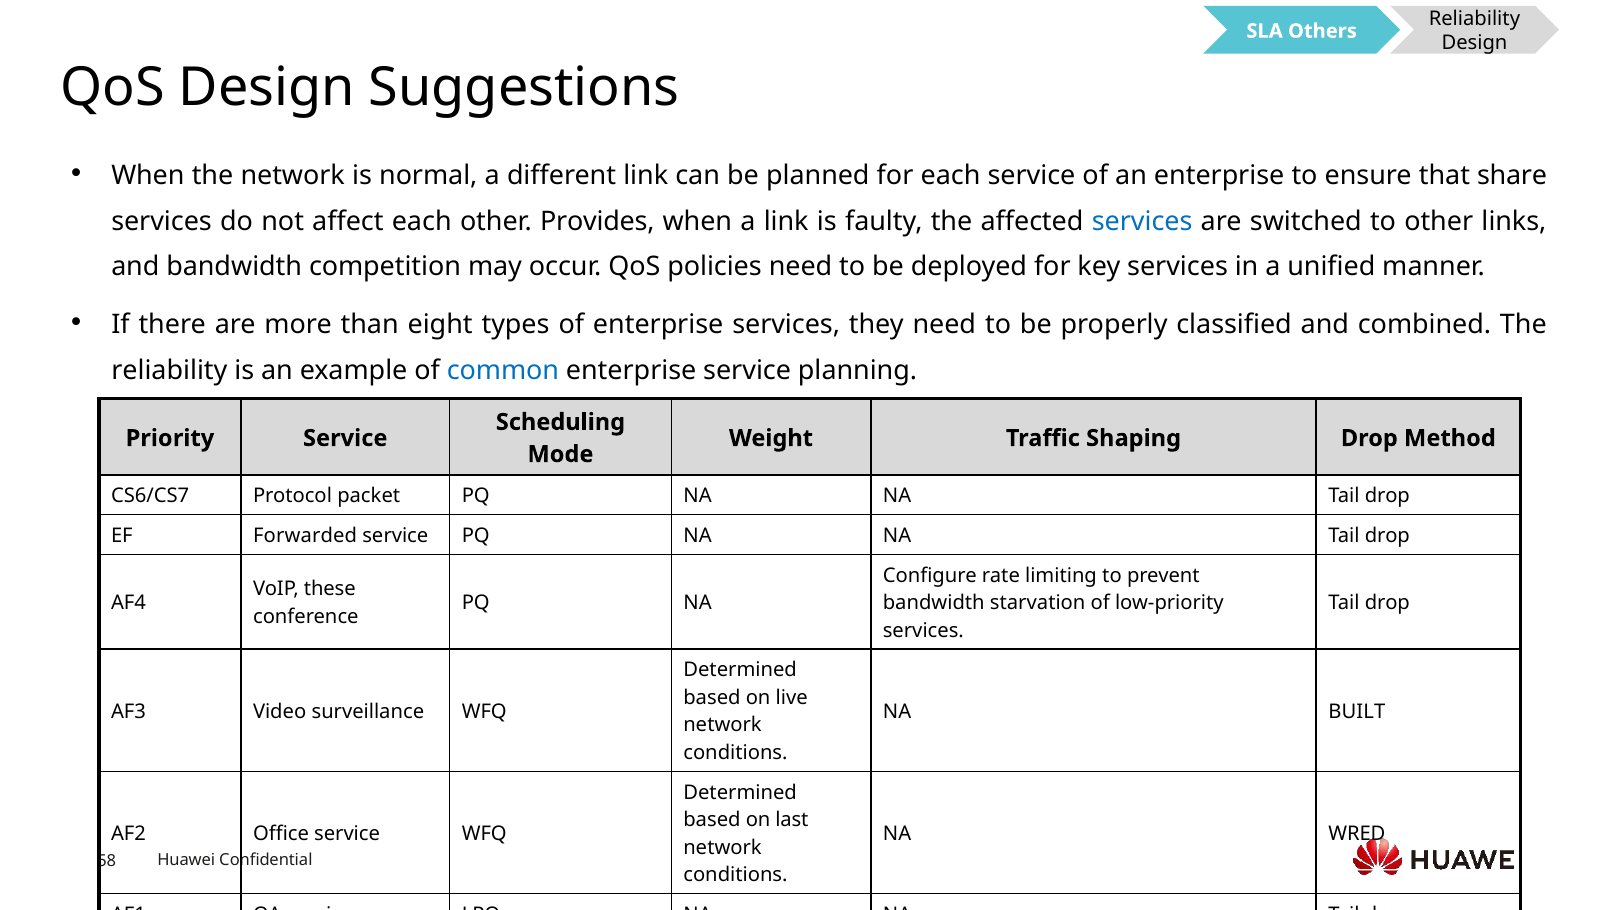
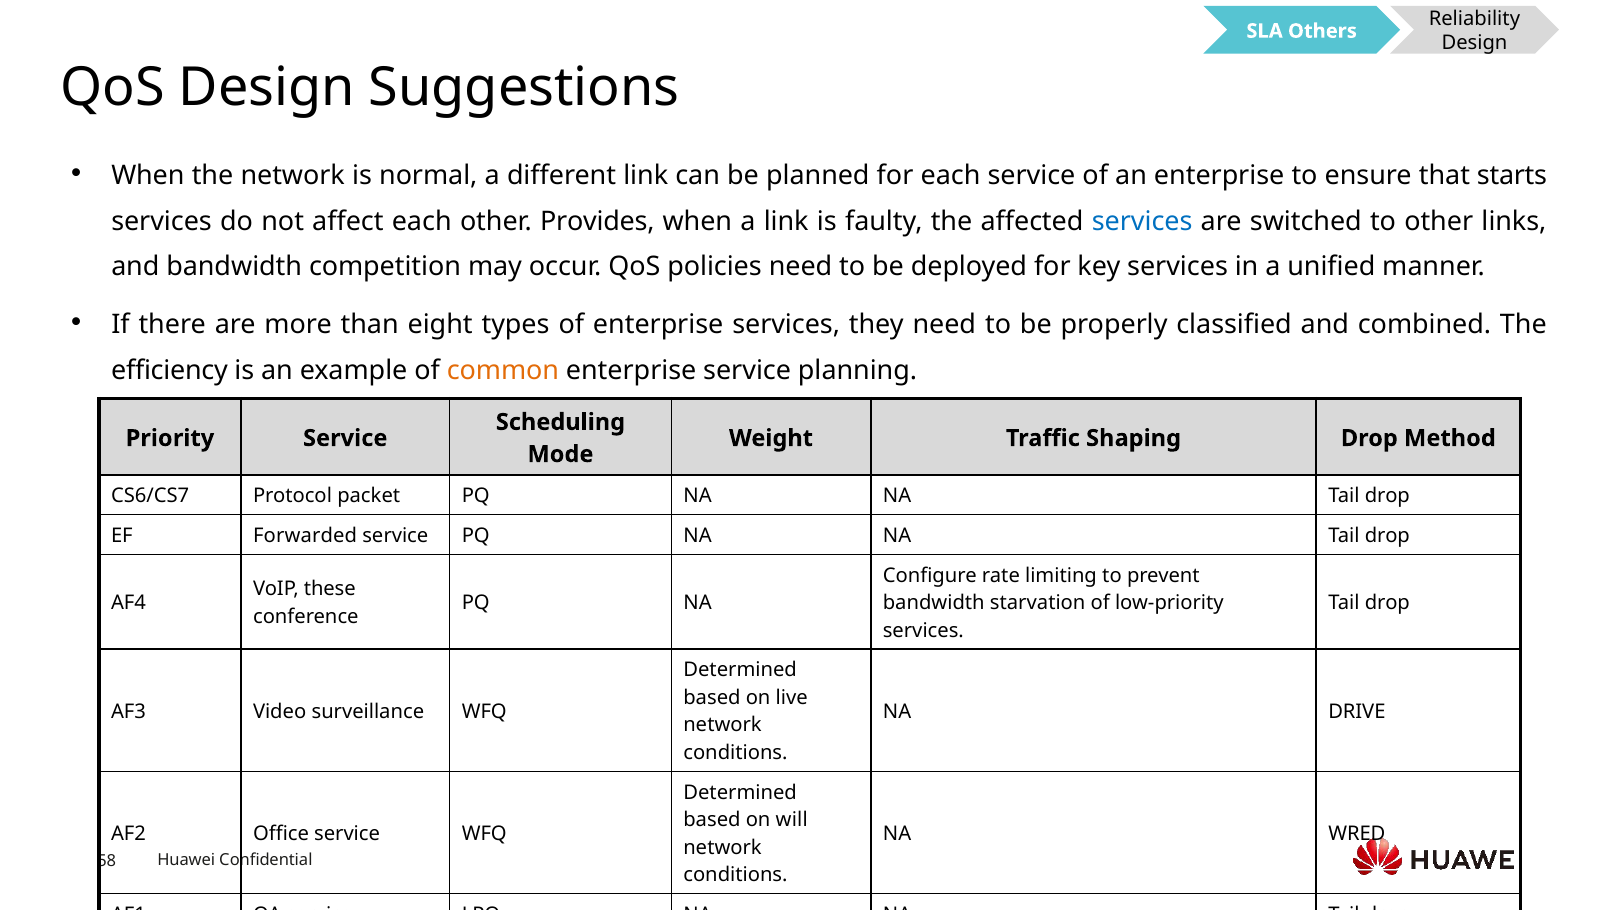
share: share -> starts
reliability at (169, 370): reliability -> efficiency
common colour: blue -> orange
BUILT: BUILT -> DRIVE
last: last -> will
